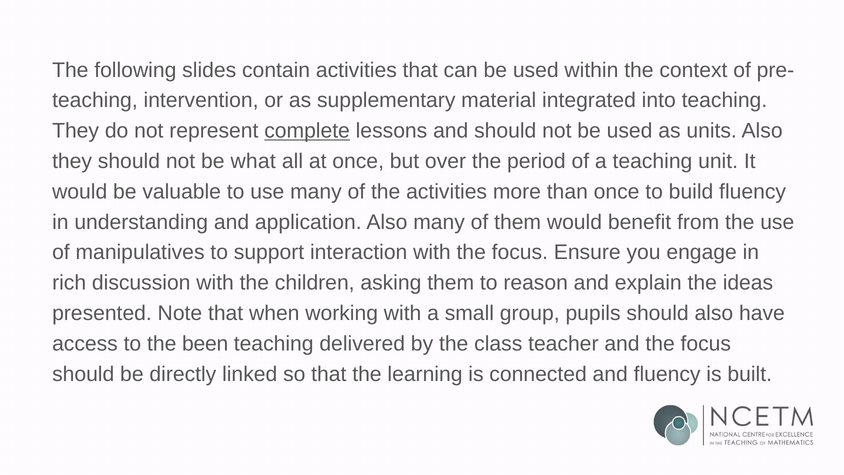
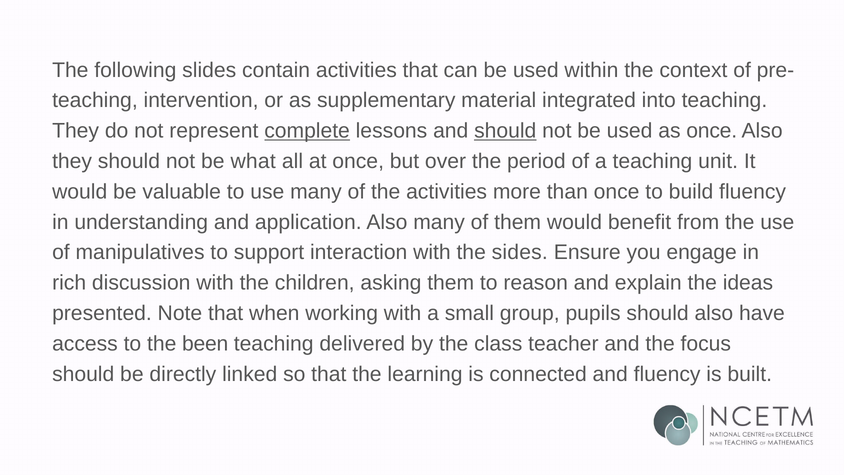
should at (505, 131) underline: none -> present
as units: units -> once
with the focus: focus -> sides
